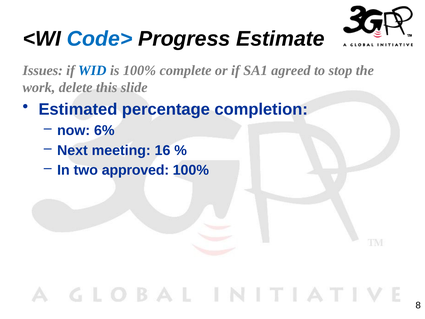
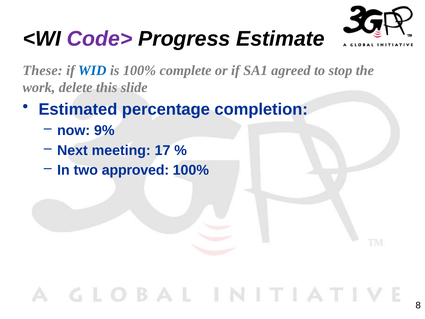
Code> colour: blue -> purple
Issues: Issues -> These
6%: 6% -> 9%
16: 16 -> 17
